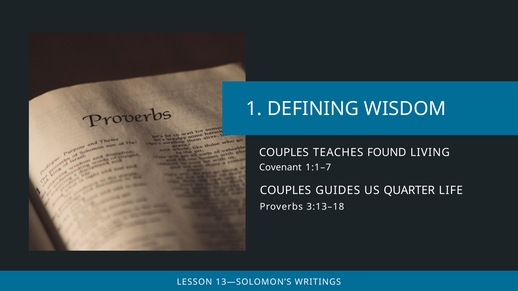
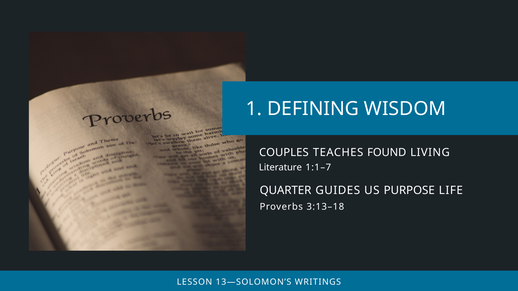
Covenant: Covenant -> Literature
COUPLES at (285, 191): COUPLES -> QUARTER
QUARTER: QUARTER -> PURPOSE
